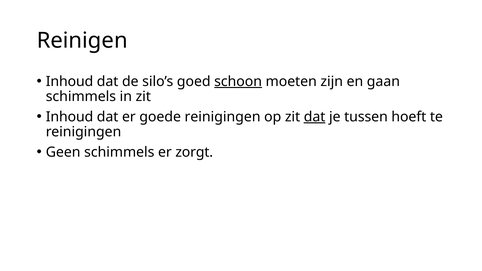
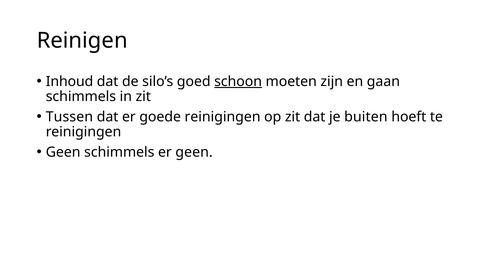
Inhoud at (70, 117): Inhoud -> Tussen
dat at (315, 117) underline: present -> none
tussen: tussen -> buiten
er zorgt: zorgt -> geen
